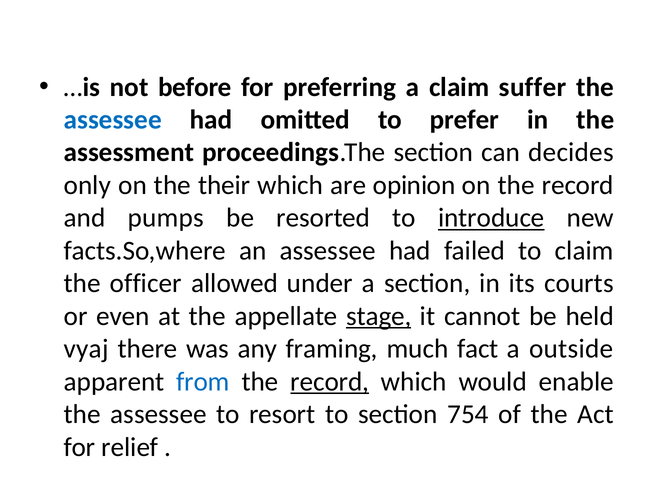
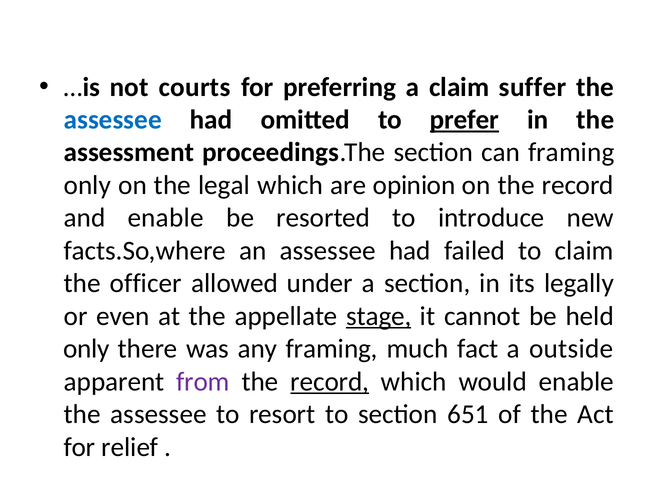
before: before -> courts
prefer underline: none -> present
can decides: decides -> framing
their: their -> legal
and pumps: pumps -> enable
introduce underline: present -> none
courts: courts -> legally
vyaj at (86, 349): vyaj -> only
from colour: blue -> purple
754: 754 -> 651
